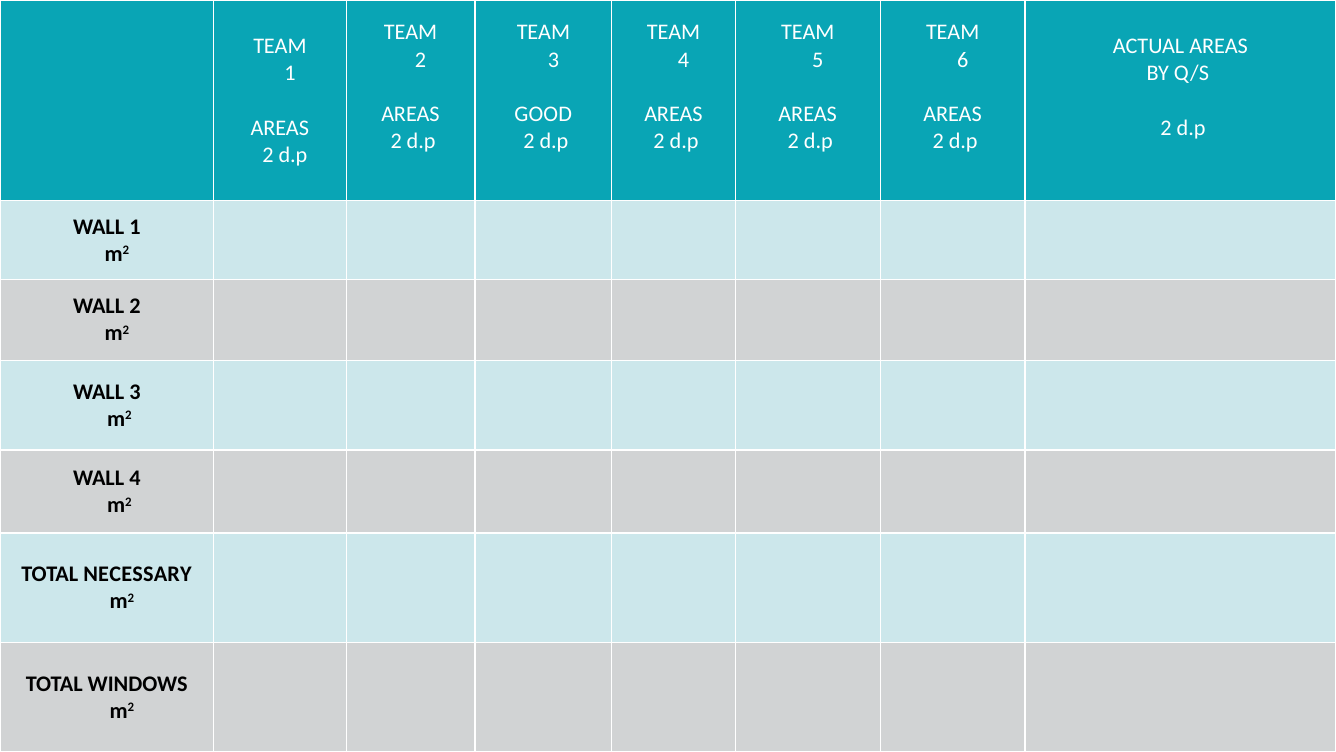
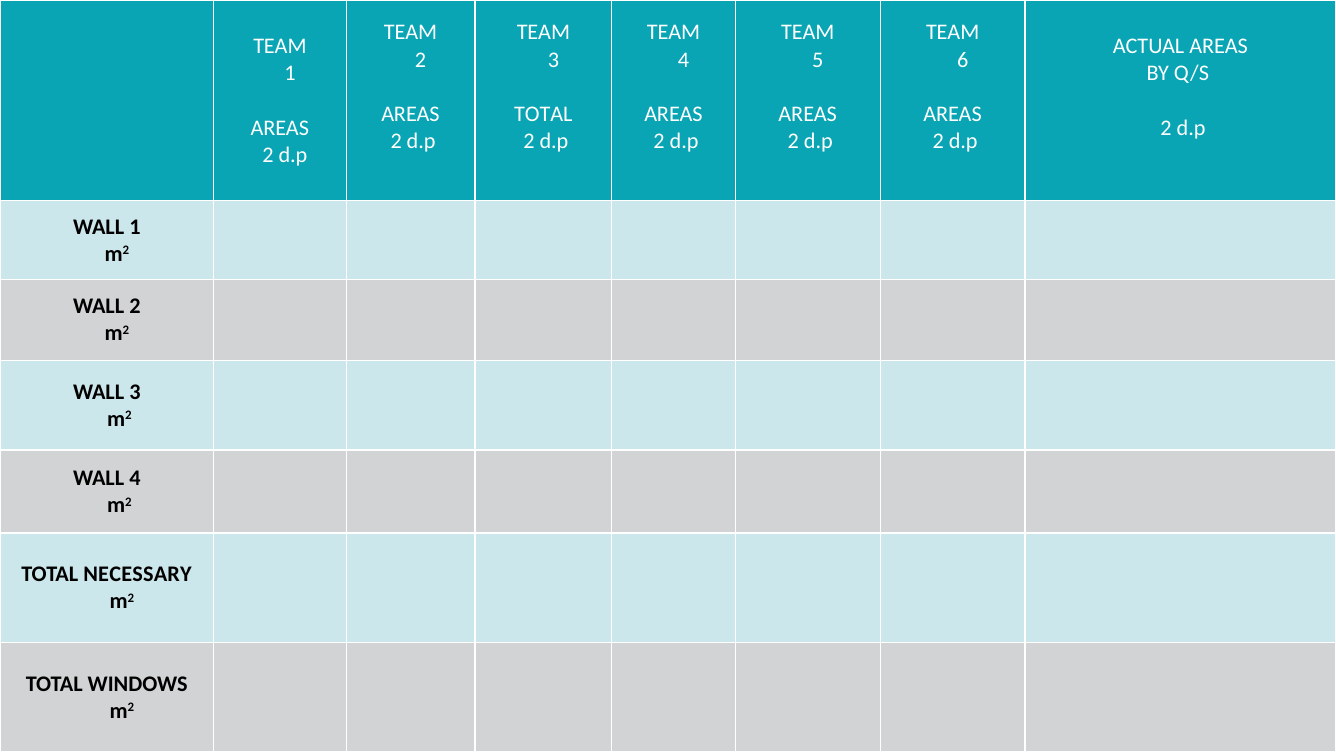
GOOD at (543, 114): GOOD -> TOTAL
